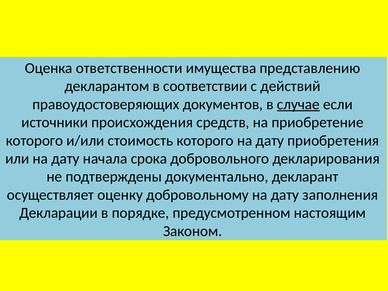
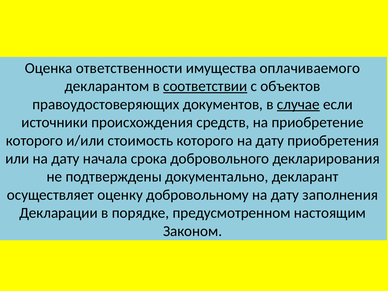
представлению: представлению -> оплачиваемого
соответствии underline: none -> present
действий: действий -> объектов
